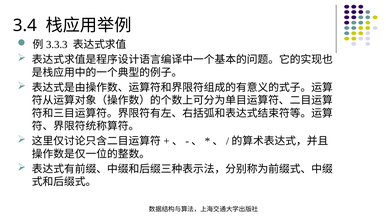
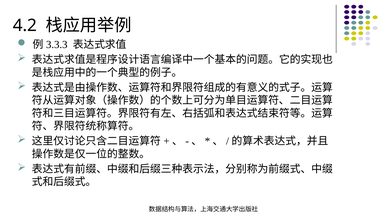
3.4: 3.4 -> 4.2
